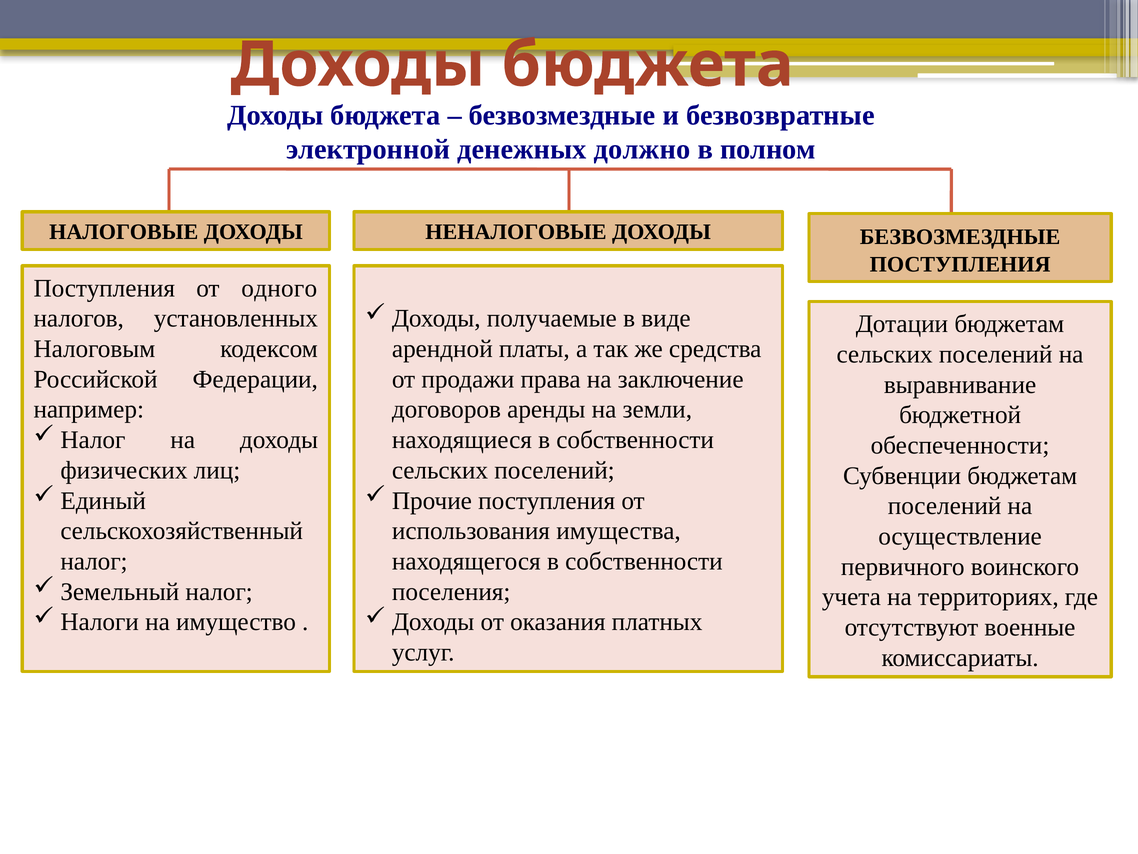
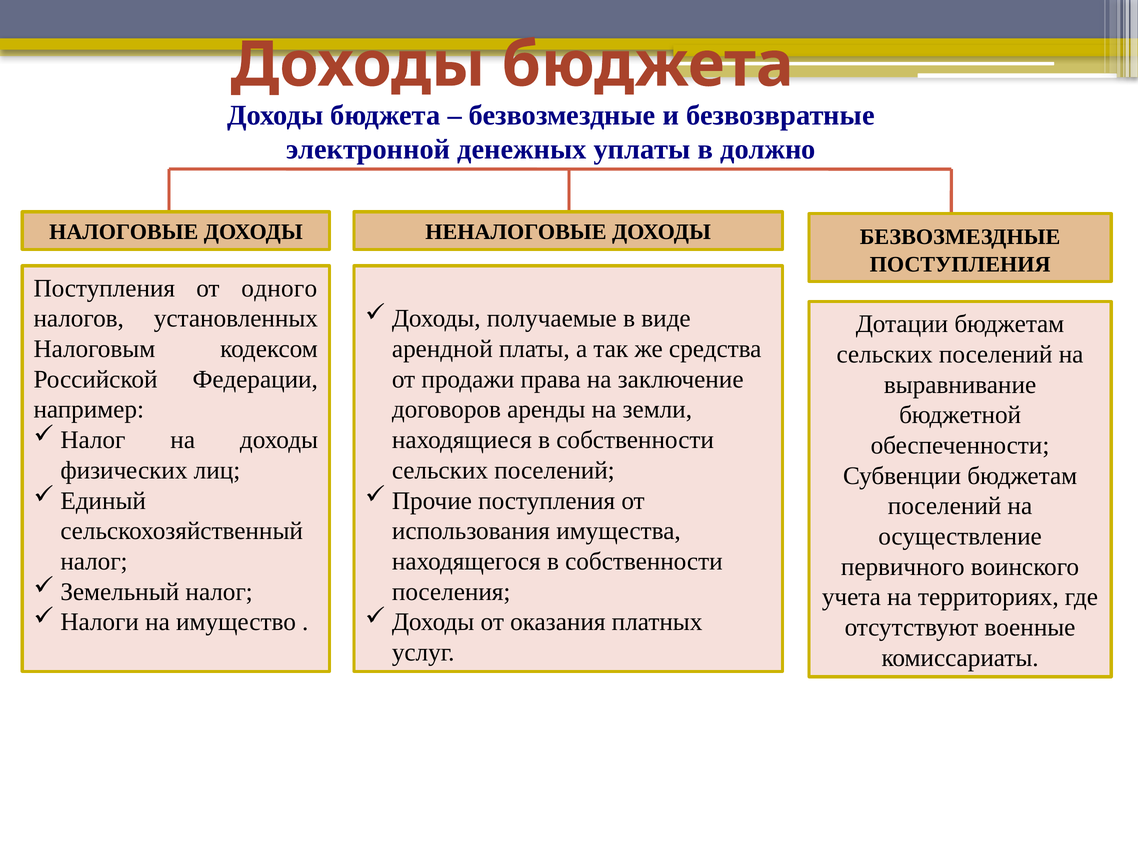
должно: должно -> уплаты
полном: полном -> должно
